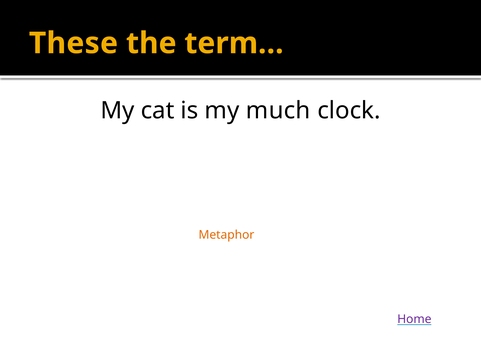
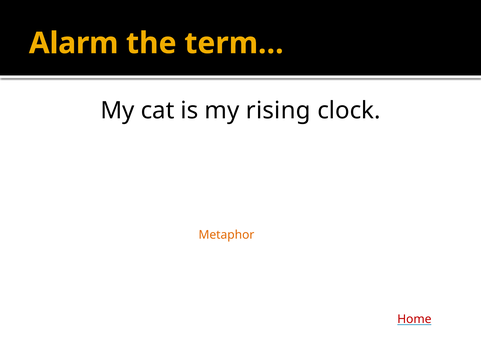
These: These -> Alarm
much: much -> rising
Home colour: purple -> red
